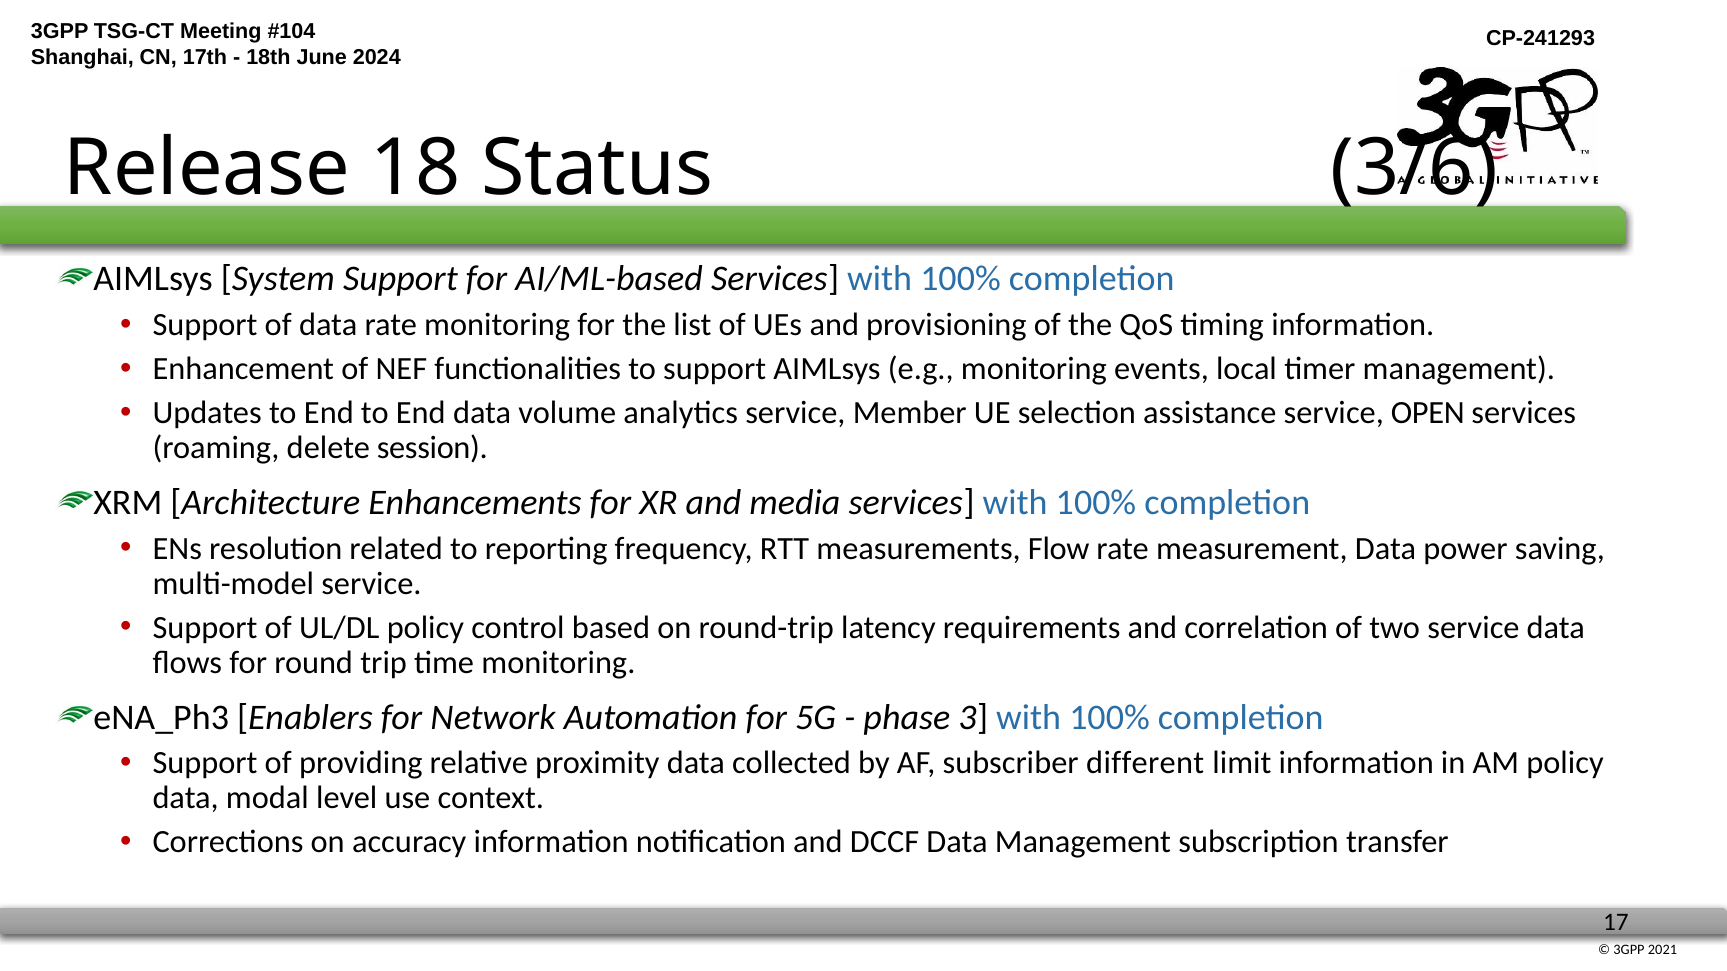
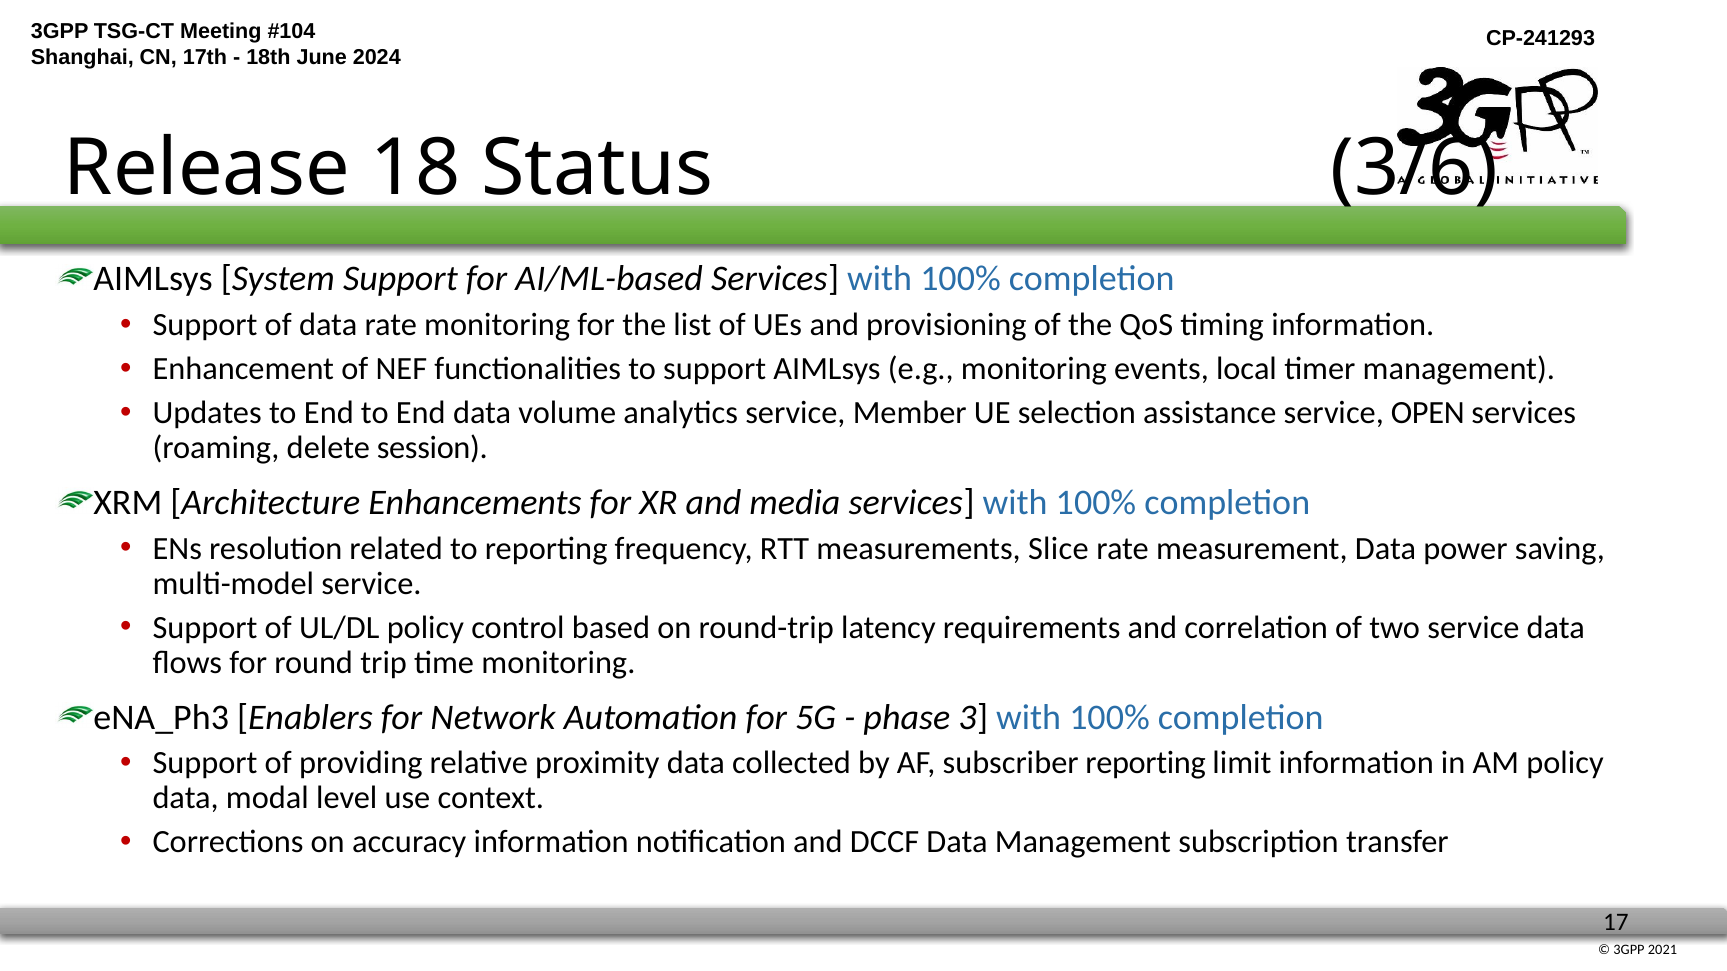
Flow: Flow -> Slice
subscriber different: different -> reporting
